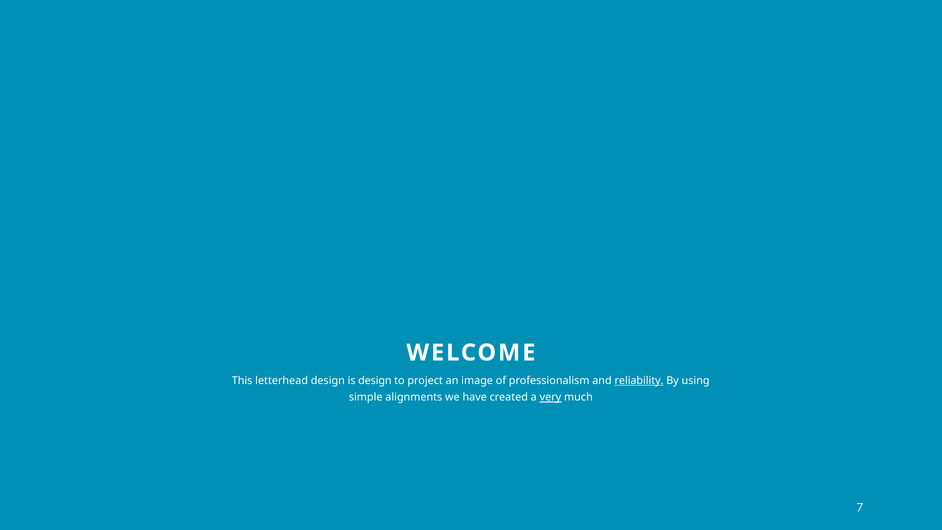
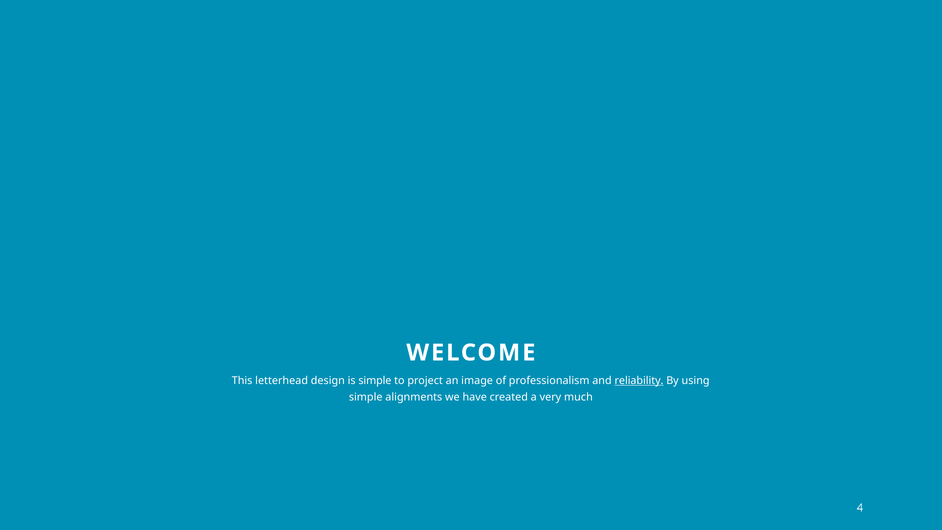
is design: design -> simple
very underline: present -> none
7: 7 -> 4
